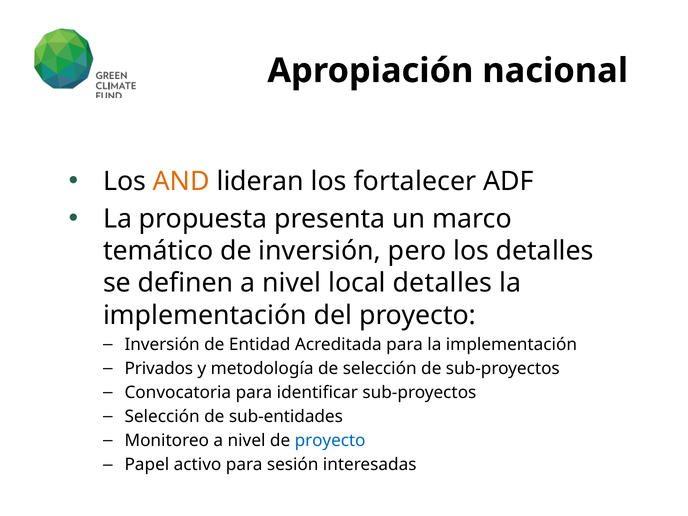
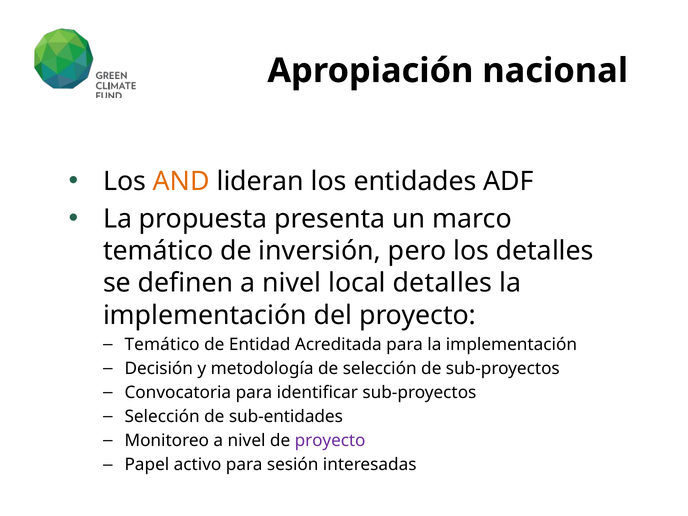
fortalecer: fortalecer -> entidades
Inversión at (162, 344): Inversión -> Temático
Privados: Privados -> Decisión
proyecto at (330, 441) colour: blue -> purple
